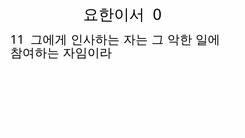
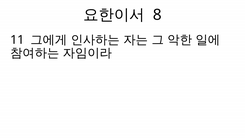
0: 0 -> 8
